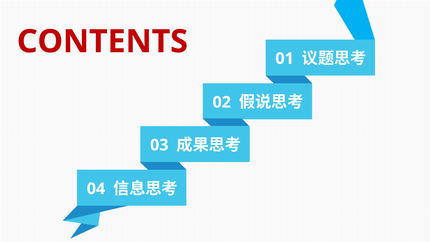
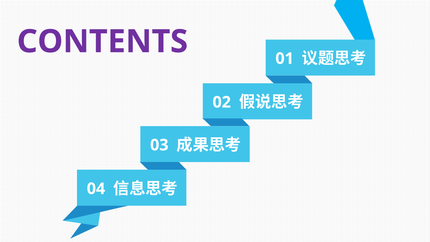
CONTENTS colour: red -> purple
